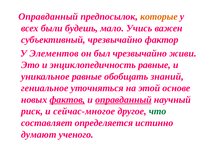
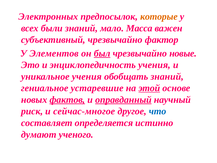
Оправданный at (48, 17): Оправданный -> Электронных
были будешь: будешь -> знаний
Учись: Учись -> Масса
был underline: none -> present
живи: живи -> новые
энциклопедичность равные: равные -> учения
уникальное равные: равные -> учения
уточняться: уточняться -> устаревшие
этой underline: none -> present
что colour: green -> blue
